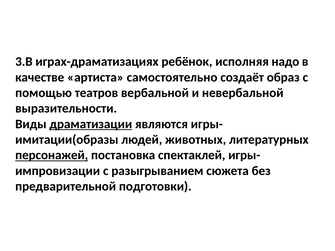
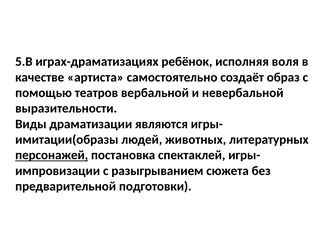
3.В: 3.В -> 5.В
надо: надо -> воля
драматизации underline: present -> none
